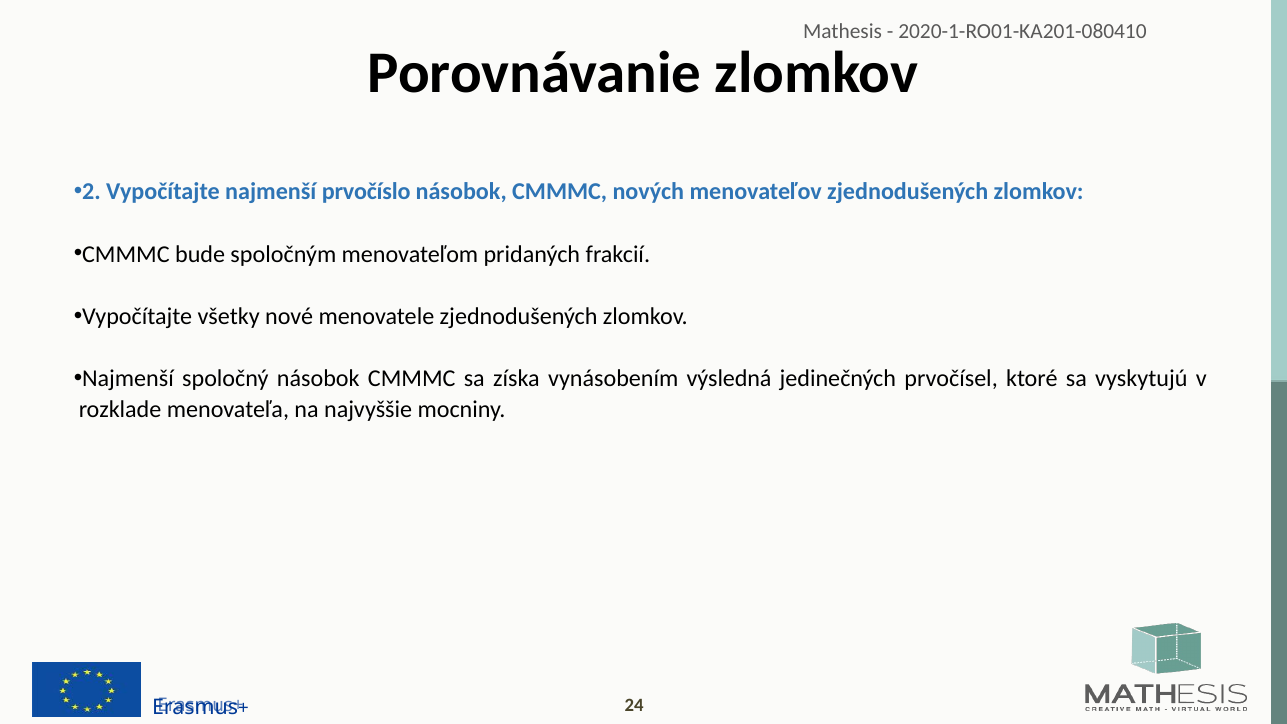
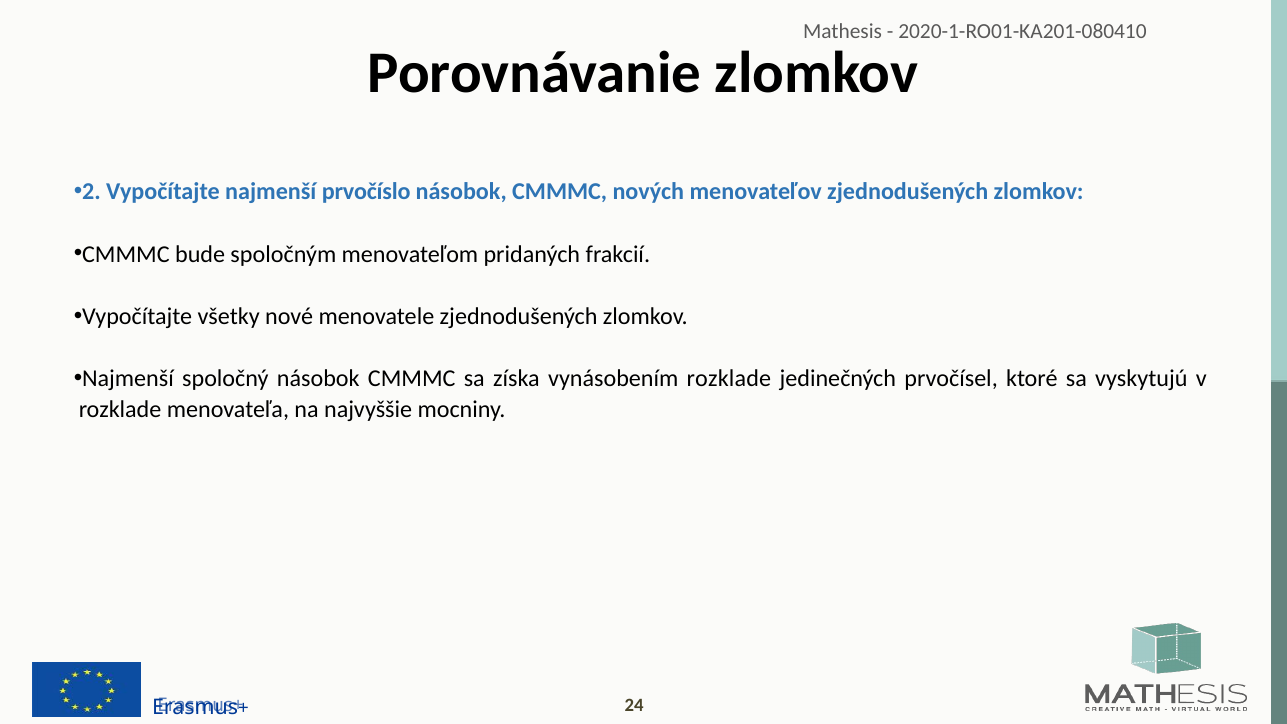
vynásobením výsledná: výsledná -> rozklade
